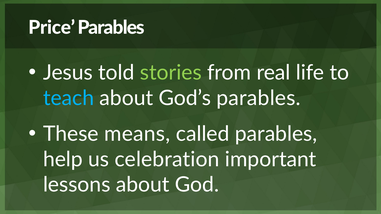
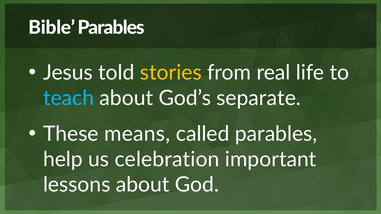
Price: Price -> Bible
stories colour: light green -> yellow
God’s parables: parables -> separate
